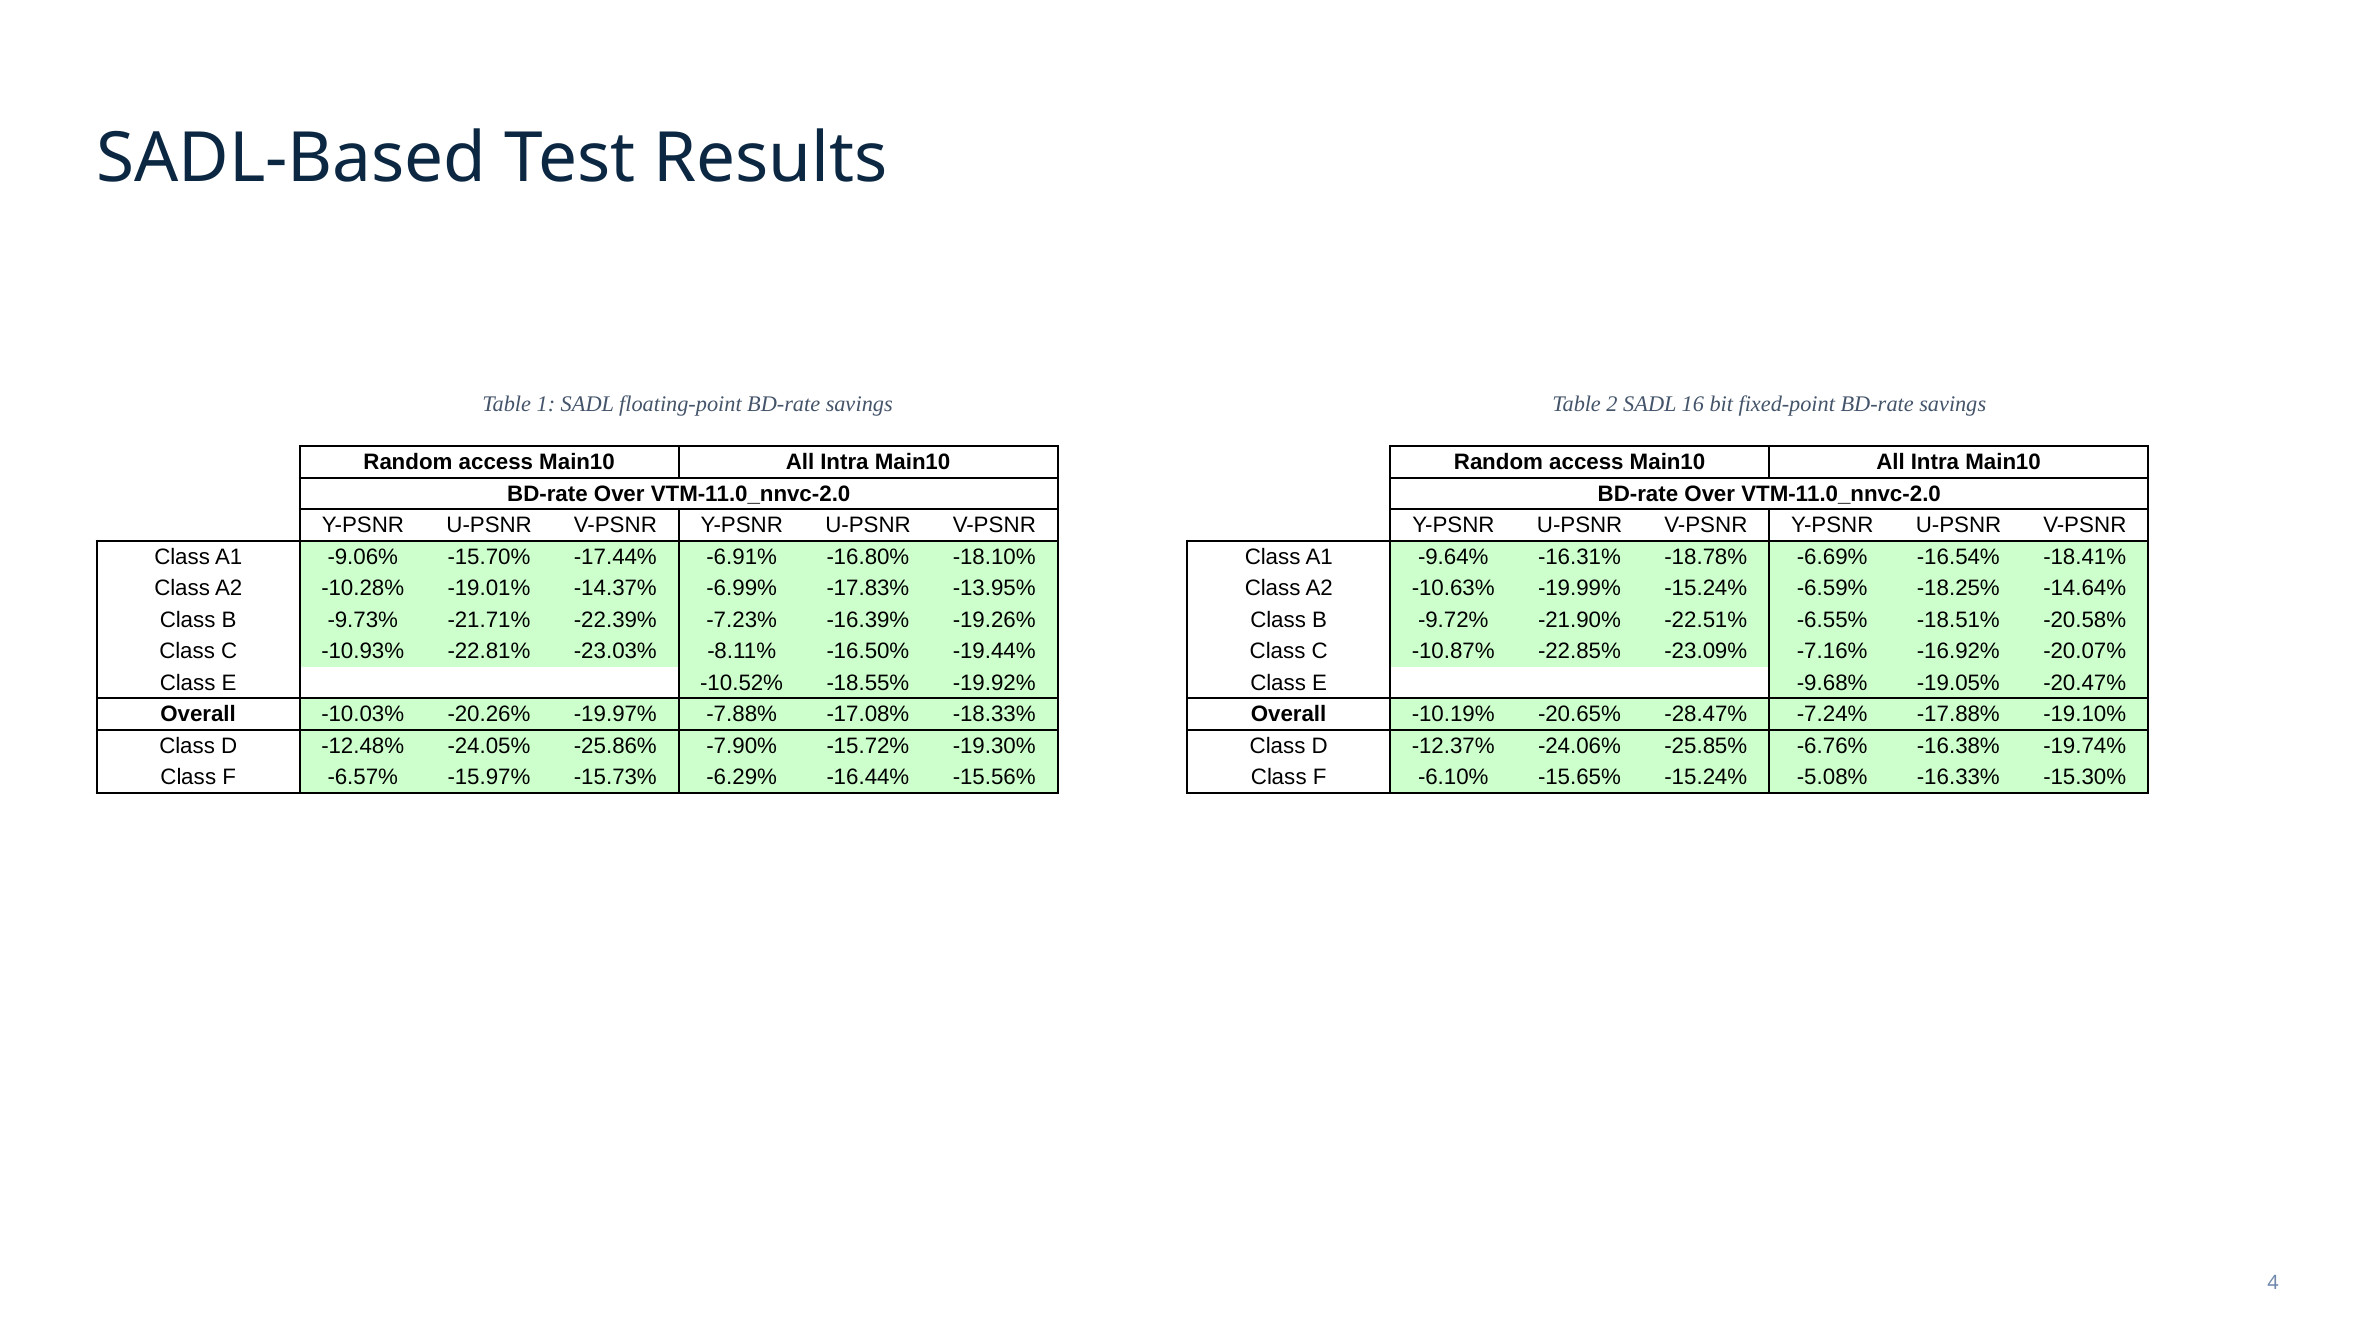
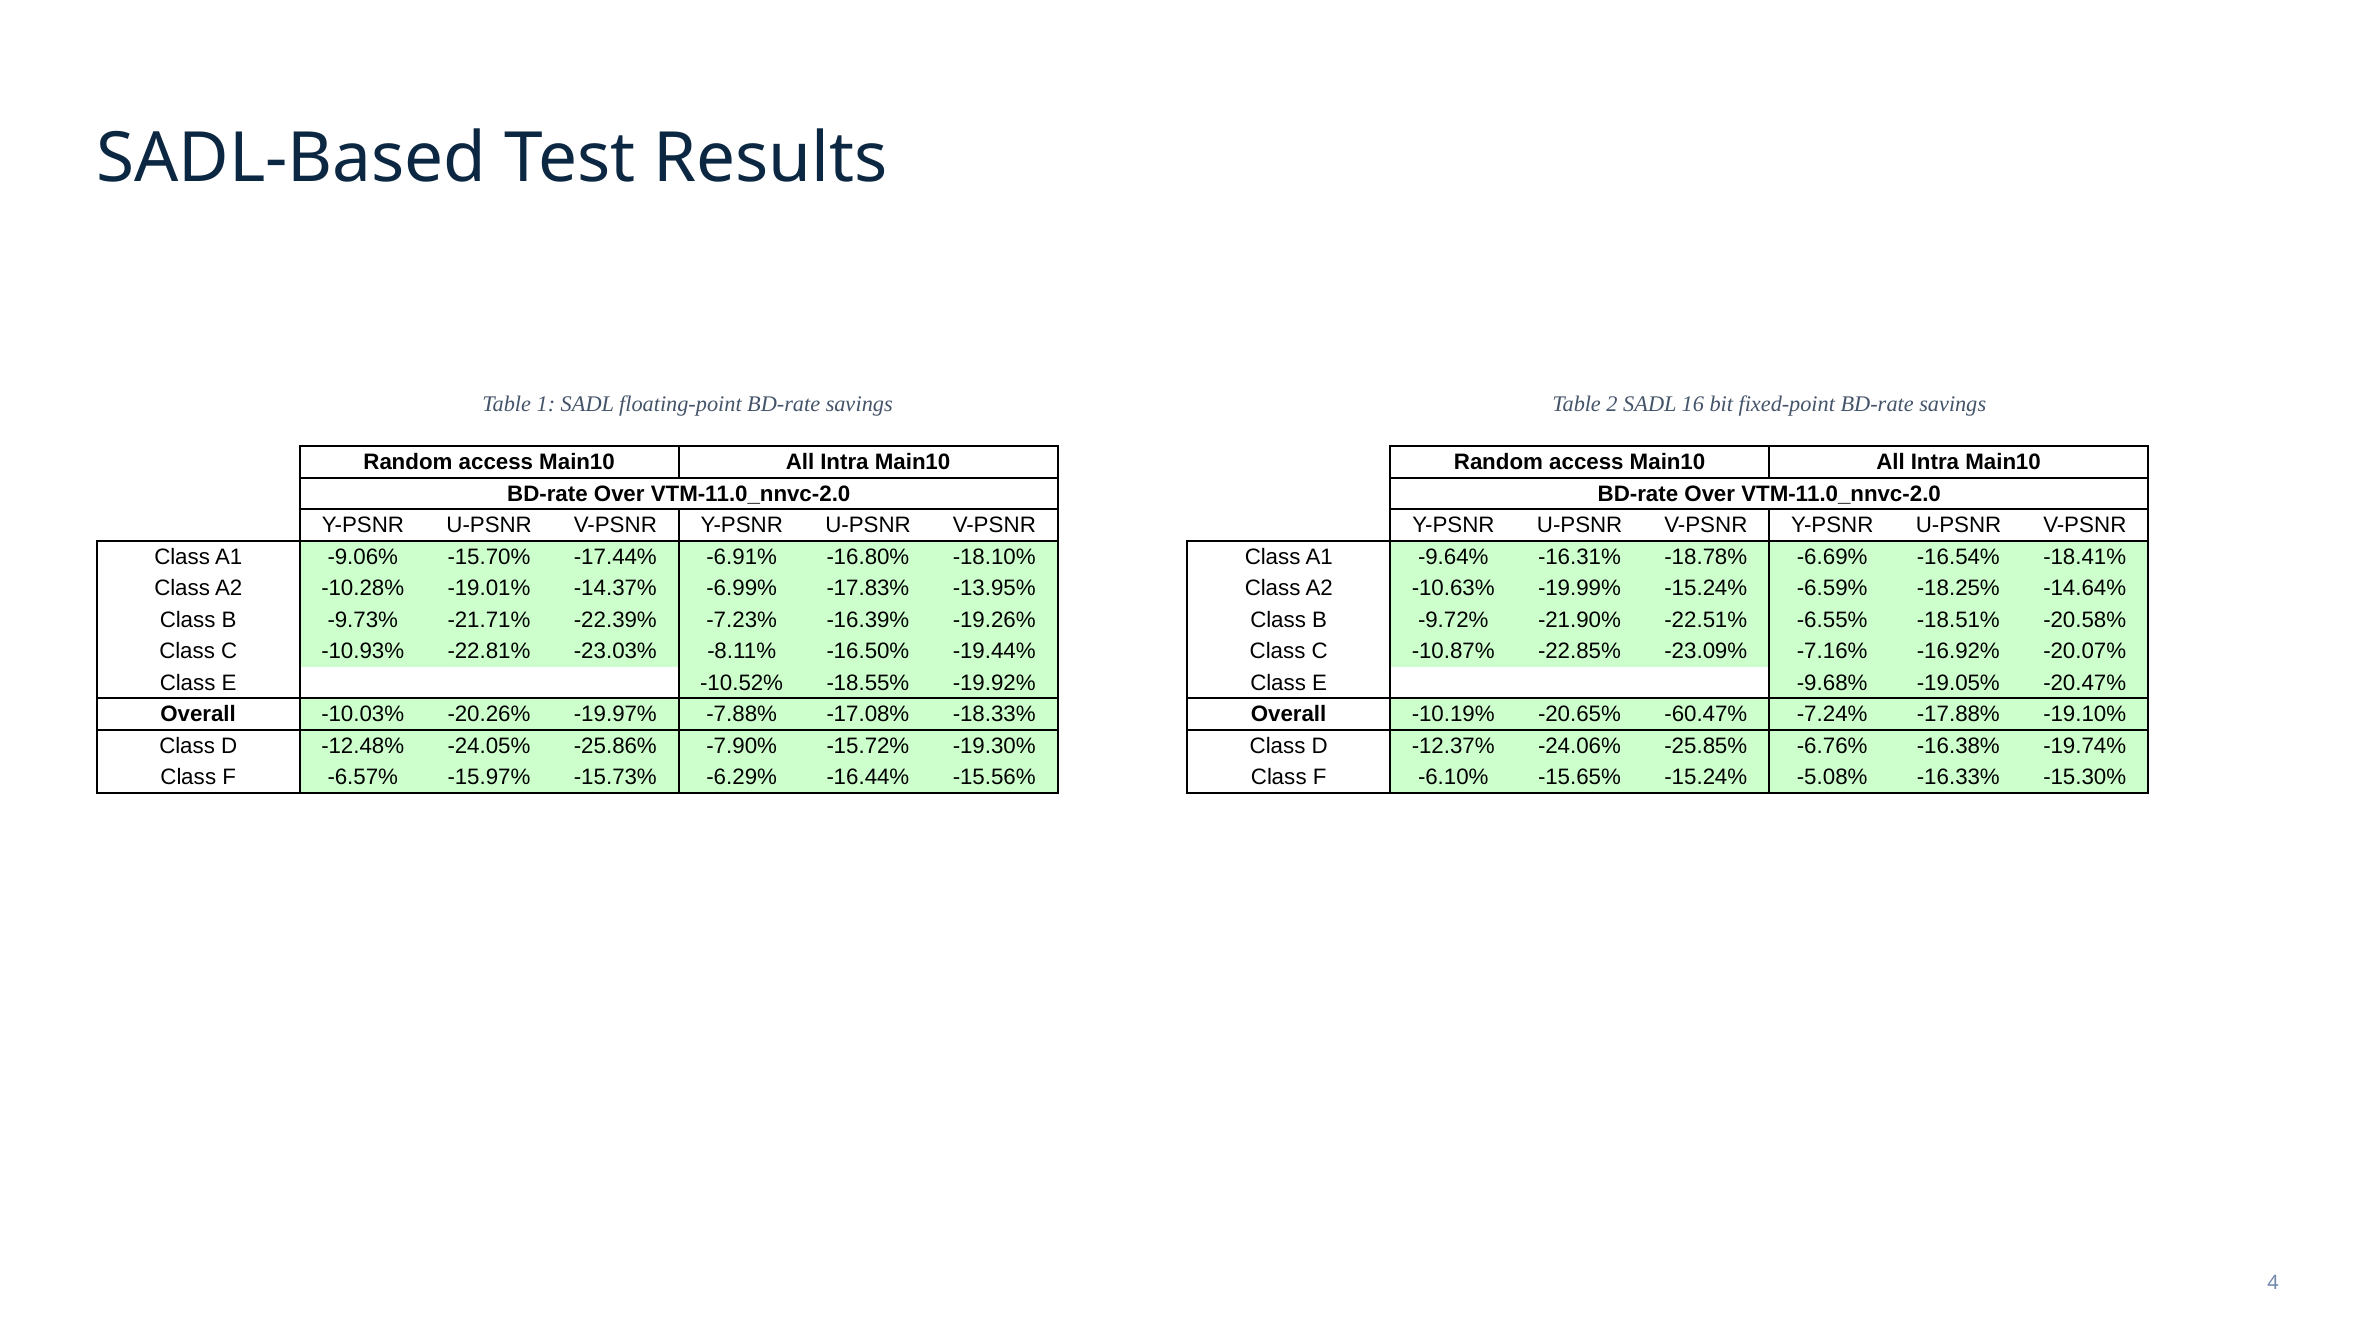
-28.47%: -28.47% -> -60.47%
